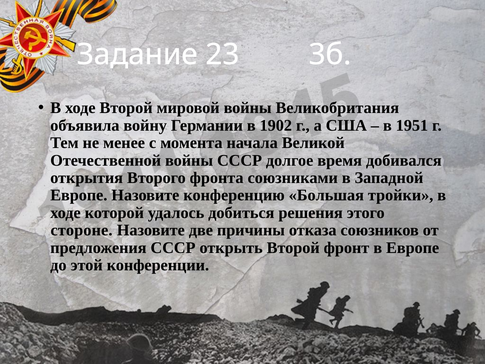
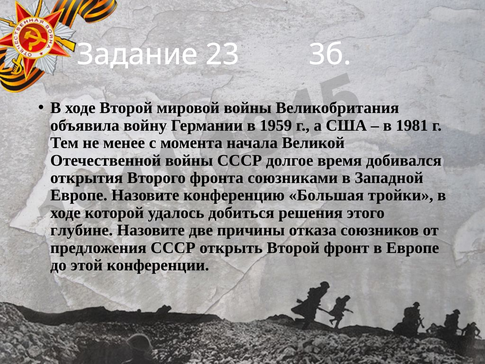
1902: 1902 -> 1959
1951: 1951 -> 1981
стороне: стороне -> глубине
